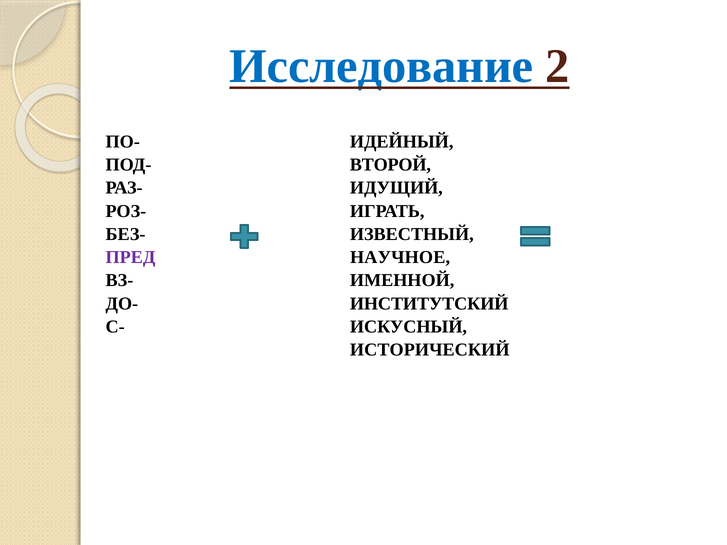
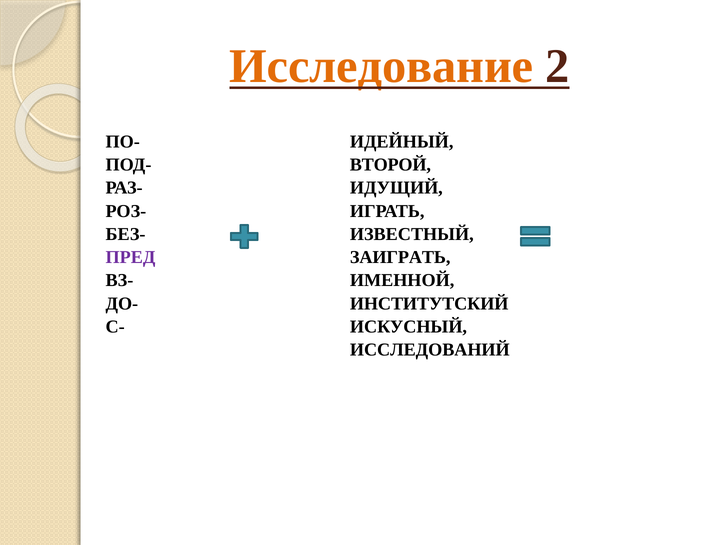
Исследование colour: blue -> orange
НАУЧНОЕ: НАУЧНОЕ -> ЗАИГРАТЬ
ИСТОРИЧЕСКИЙ: ИСТОРИЧЕСКИЙ -> ИССЛЕДОВАНИЙ
